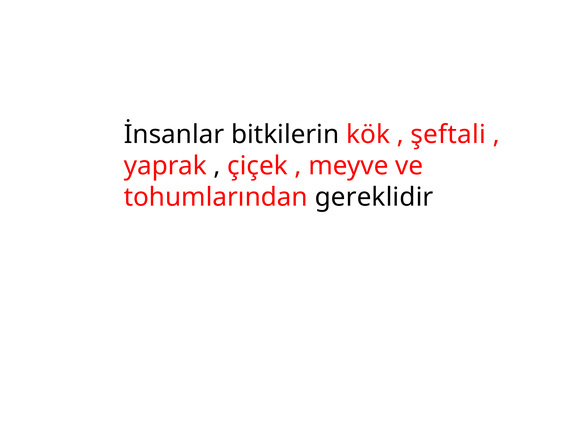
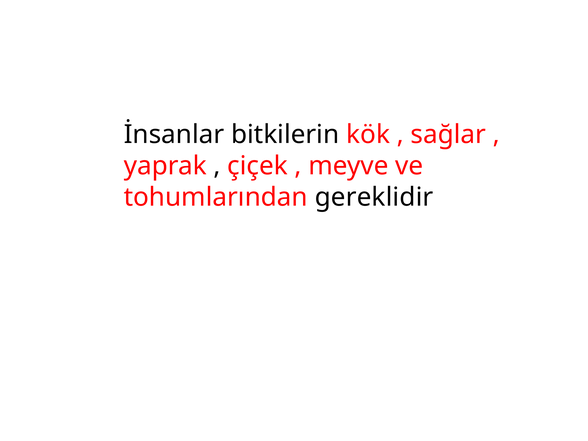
şeftali: şeftali -> sağlar
